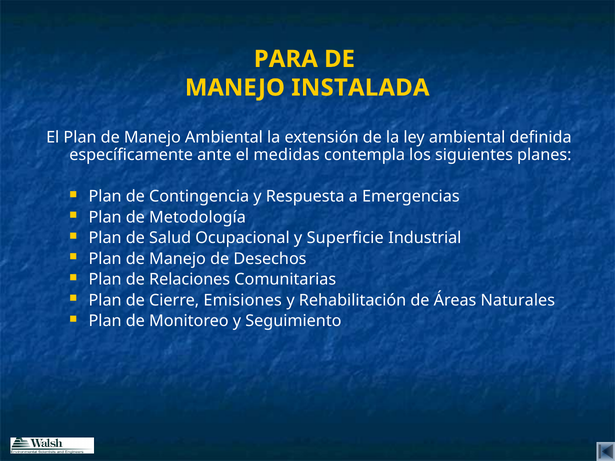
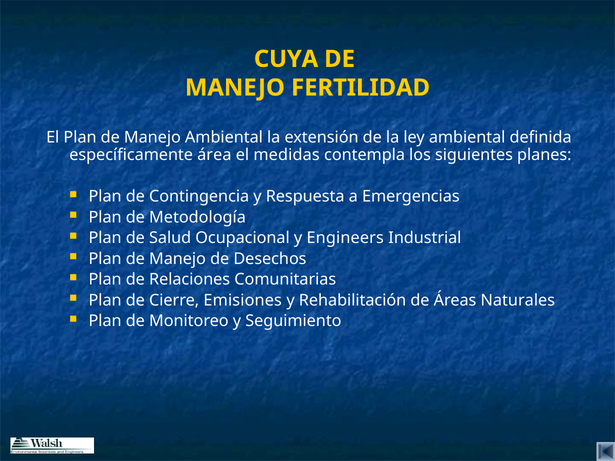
PARA: PARA -> CUYA
INSTALADA: INSTALADA -> FERTILIDAD
ante: ante -> área
Superficie: Superficie -> Engineers
